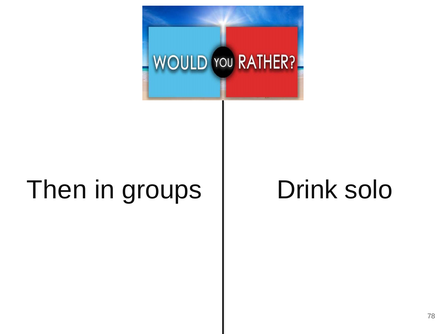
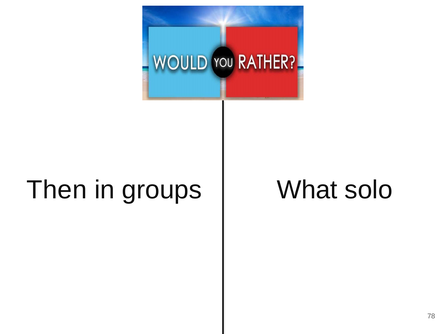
Drink: Drink -> What
